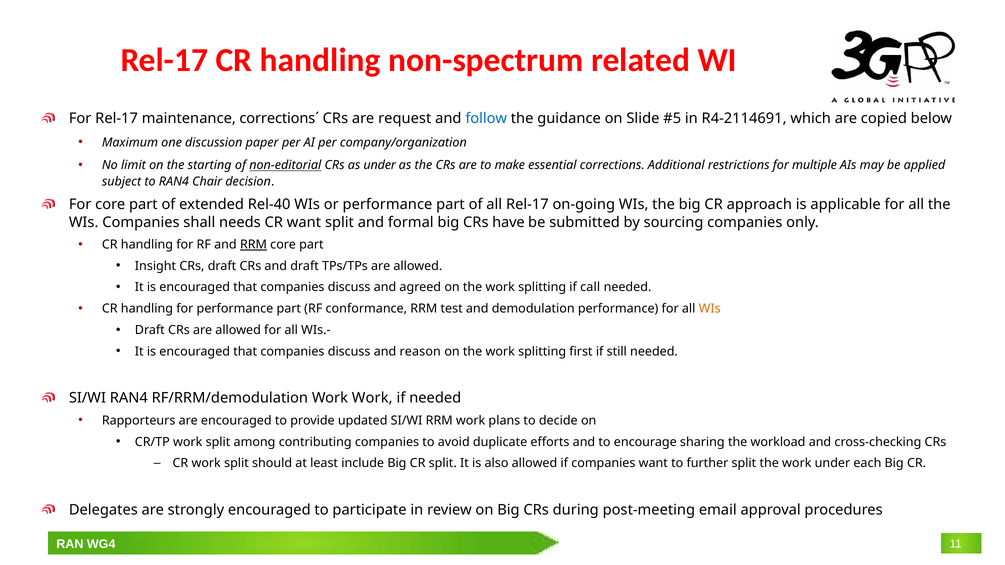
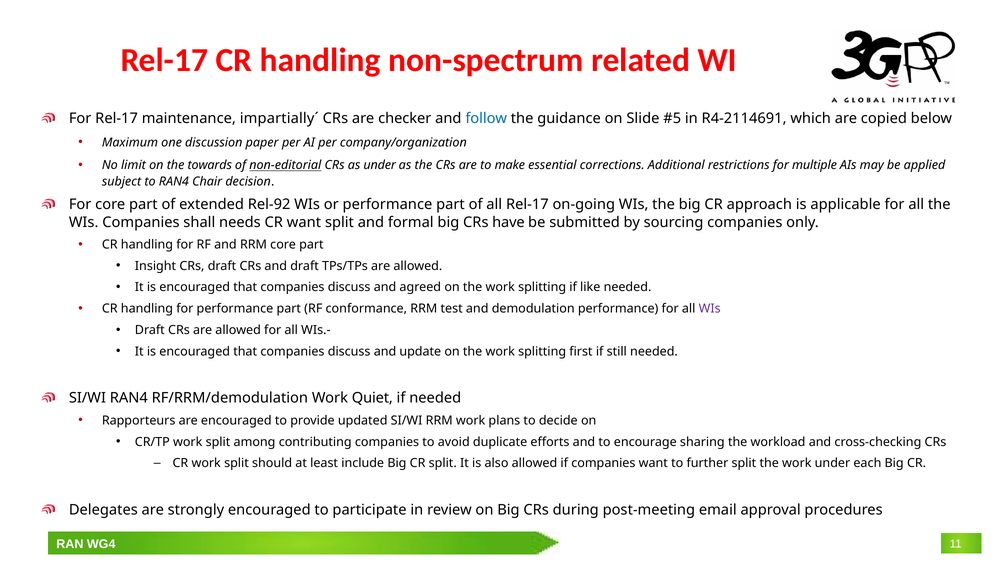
corrections´: corrections´ -> impartially´
request: request -> checker
starting: starting -> towards
Rel-40: Rel-40 -> Rel-92
RRM at (253, 245) underline: present -> none
call: call -> like
WIs at (710, 309) colour: orange -> purple
reason: reason -> update
Work Work: Work -> Quiet
